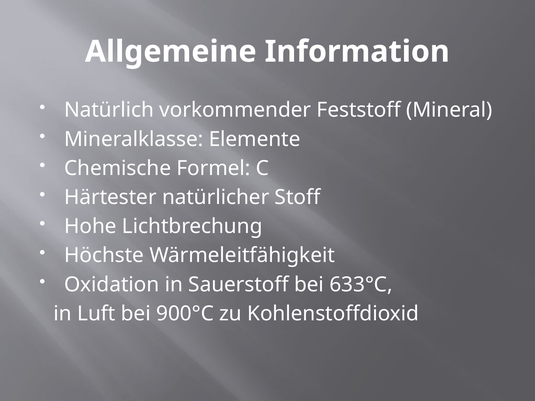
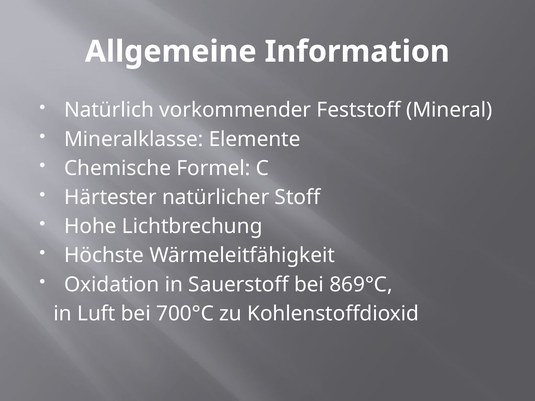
633°C: 633°C -> 869°C
900°C: 900°C -> 700°C
